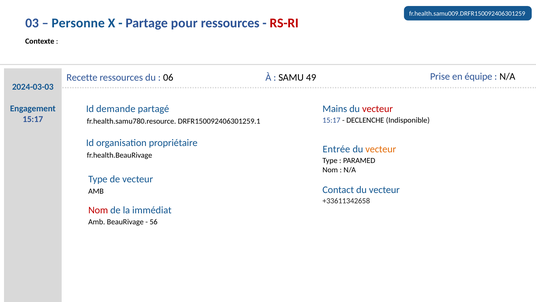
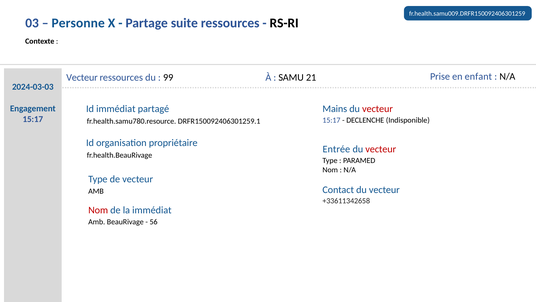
pour: pour -> suite
RS-RI colour: red -> black
Recette at (82, 77): Recette -> Vecteur
06: 06 -> 99
49: 49 -> 21
équipe: équipe -> enfant
Id demande: demande -> immédiat
vecteur at (381, 149) colour: orange -> red
